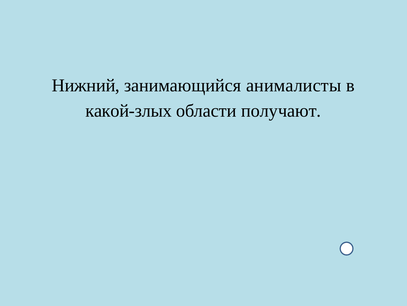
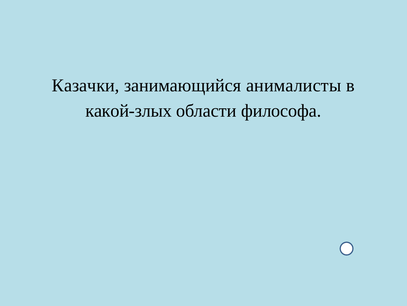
Нижний: Нижний -> Казачки
получают: получают -> философа
